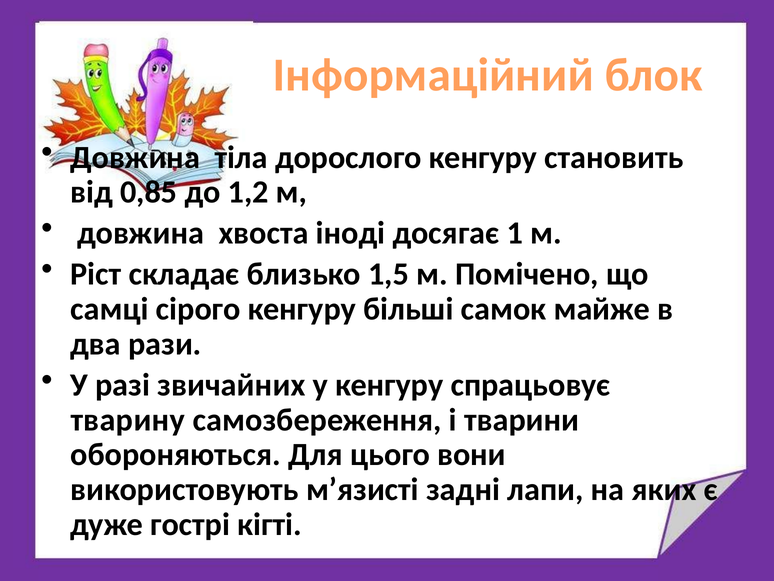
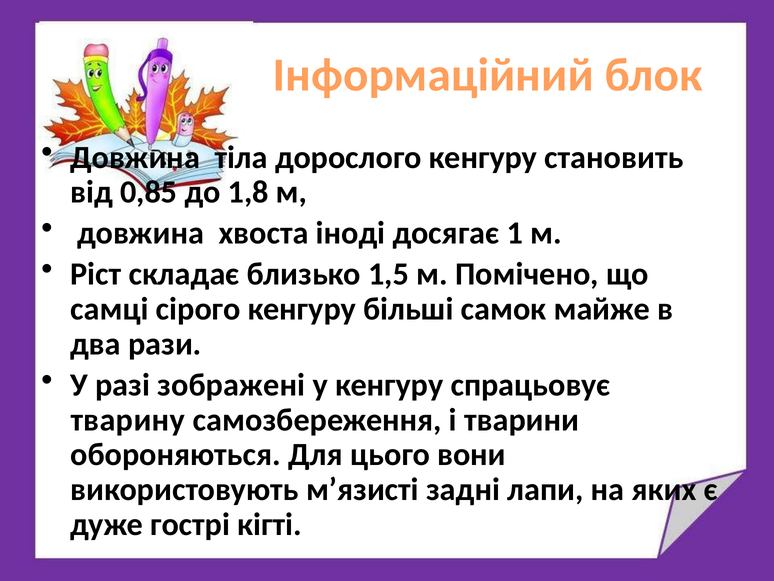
1,2: 1,2 -> 1,8
звичайних: звичайних -> зображені
